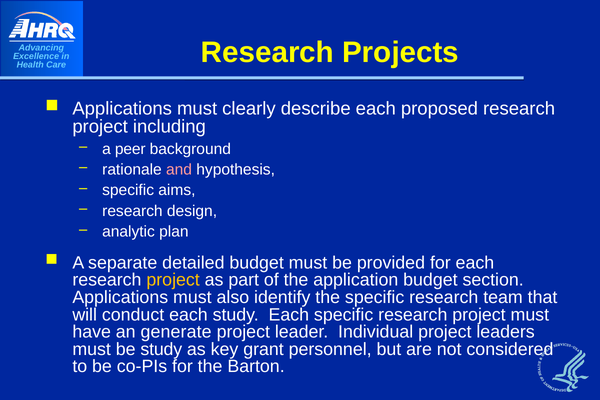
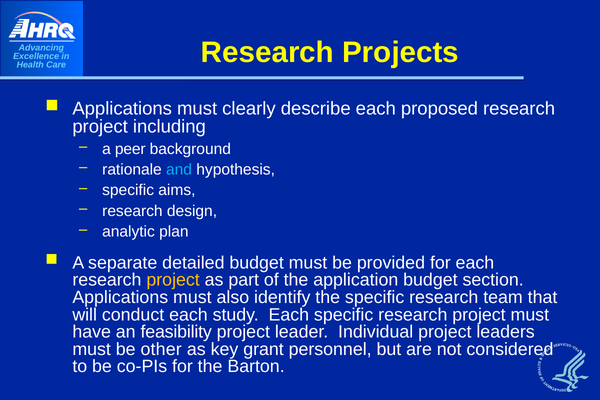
and colour: pink -> light blue
generate: generate -> feasibility
be study: study -> other
